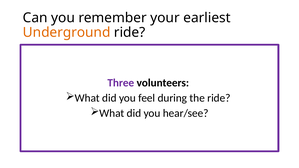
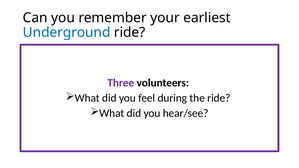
Underground colour: orange -> blue
